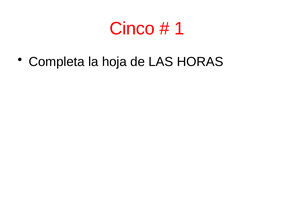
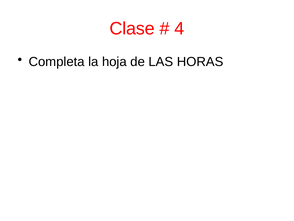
Cinco: Cinco -> Clase
1: 1 -> 4
